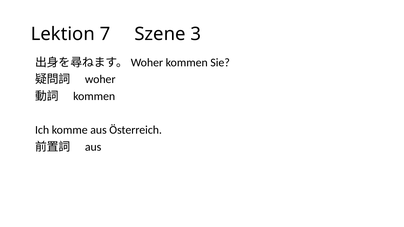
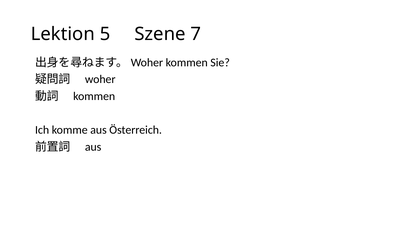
7: 7 -> 5
3: 3 -> 7
